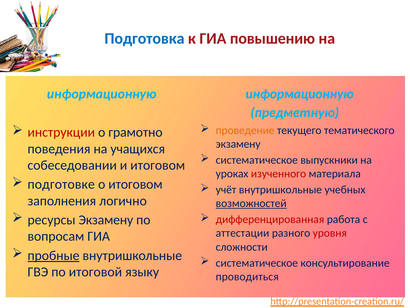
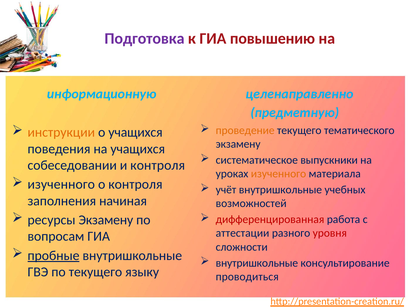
Подготовка colour: blue -> purple
информационную at (300, 94): информационную -> целенаправленно
инструкции colour: red -> orange
о грамотно: грамотно -> учащихся
и итоговом: итоговом -> контроля
изученного at (279, 174) colour: red -> orange
подготовке at (61, 184): подготовке -> изученного
о итоговом: итоговом -> контроля
логично: логично -> начиная
возможностей underline: present -> none
систематическое at (257, 262): систематическое -> внутришкольные
по итоговой: итоговой -> текущего
